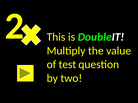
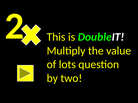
test: test -> lots
